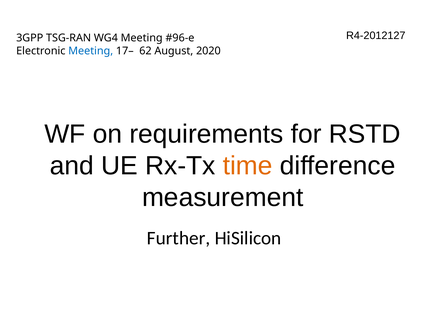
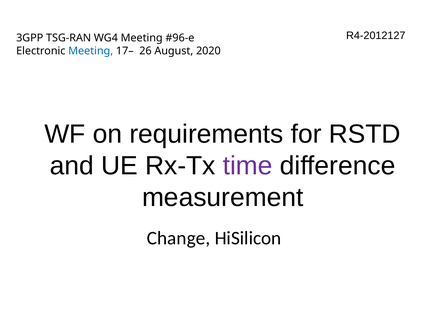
62: 62 -> 26
time colour: orange -> purple
Further: Further -> Change
